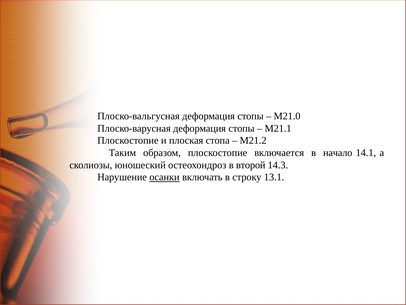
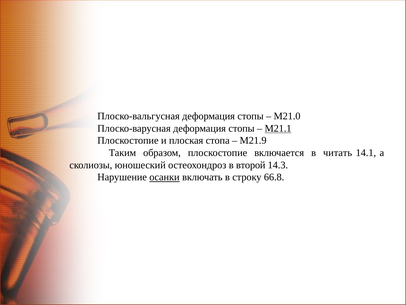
М21.1 underline: none -> present
М21.2: М21.2 -> М21.9
начало: начало -> читать
13.1: 13.1 -> 66.8
